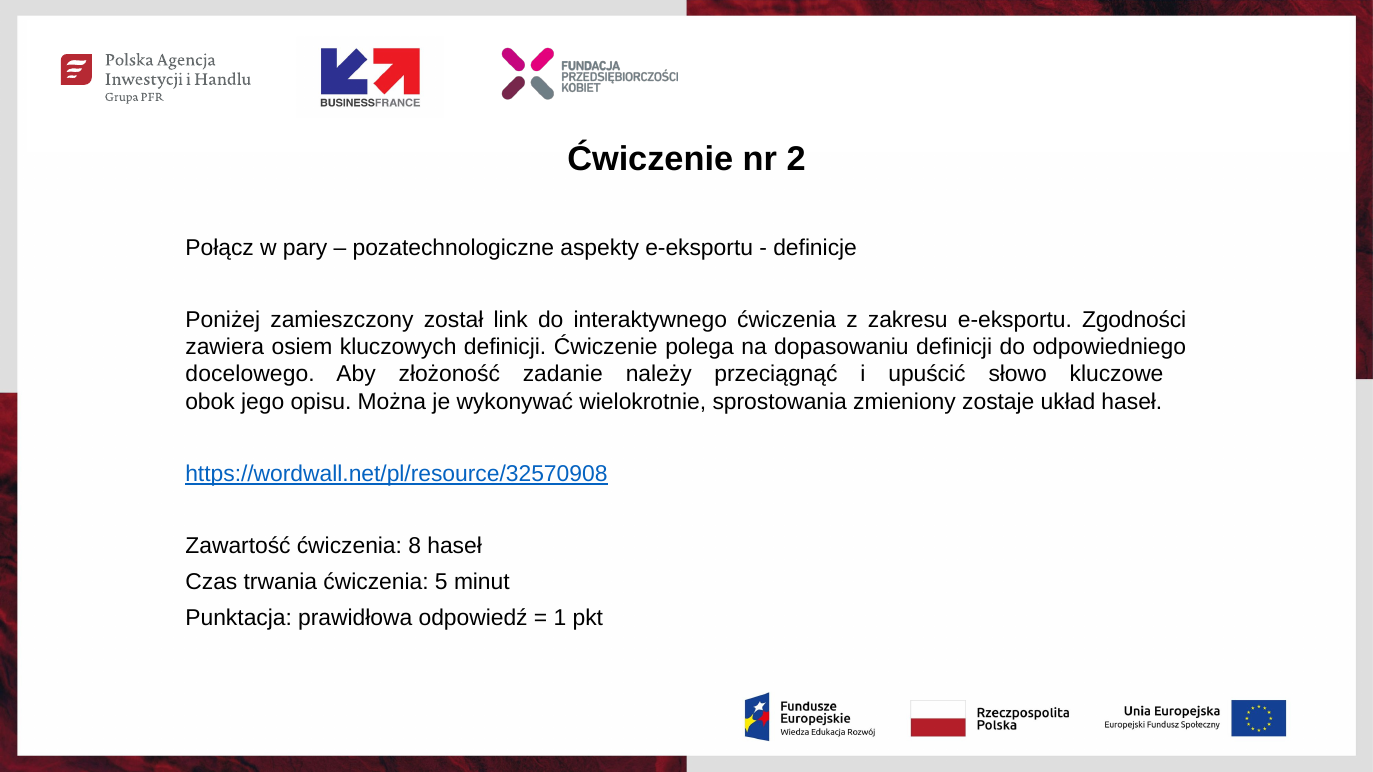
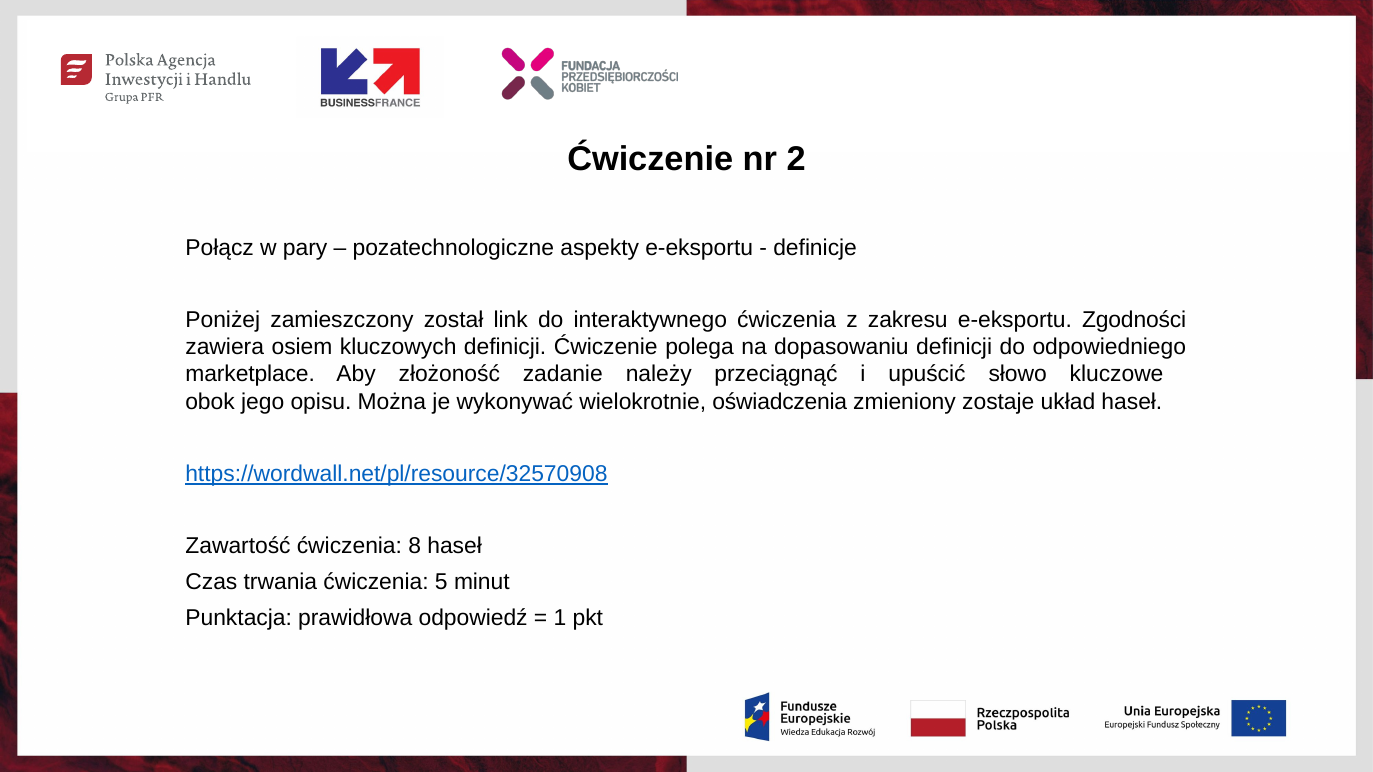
docelowego: docelowego -> marketplace
sprostowania: sprostowania -> oświadczenia
